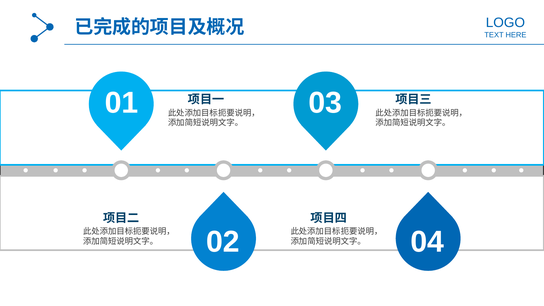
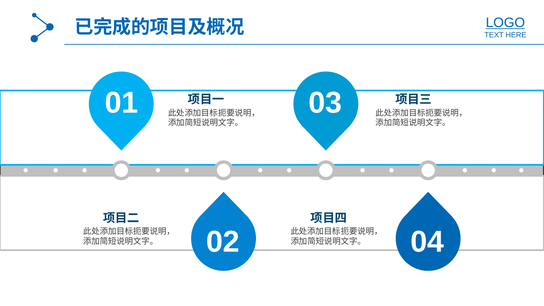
LOGO underline: none -> present
